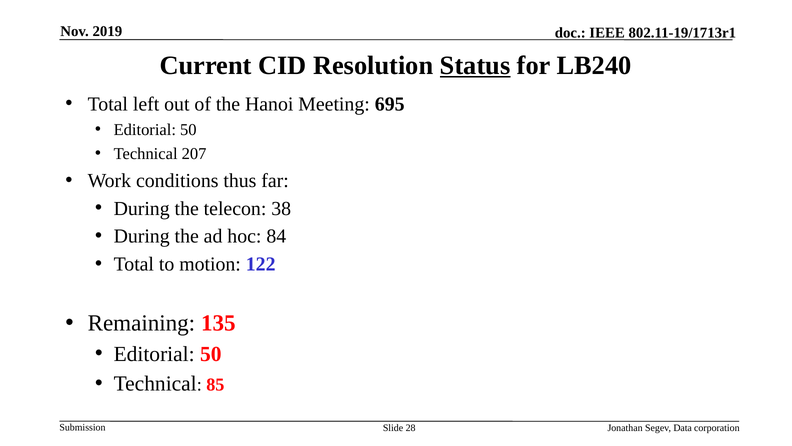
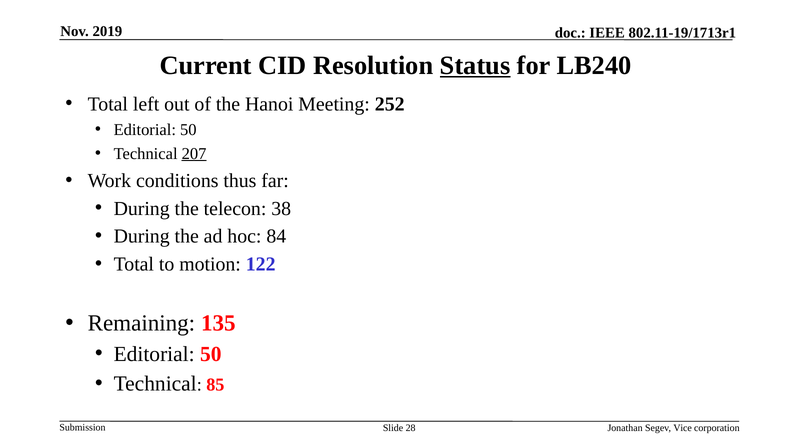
695: 695 -> 252
207 underline: none -> present
Data: Data -> Vice
